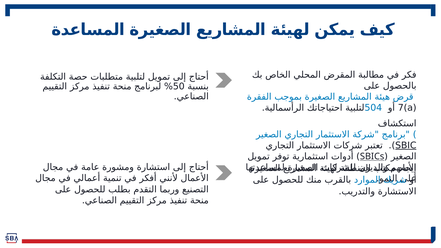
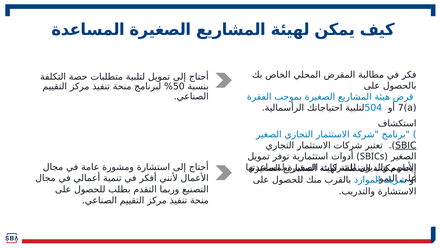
SBICs underline: present -> none
